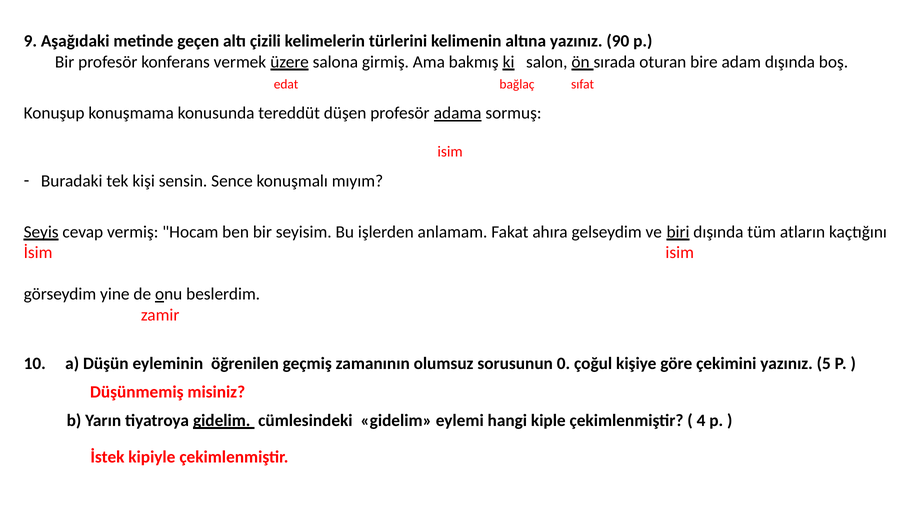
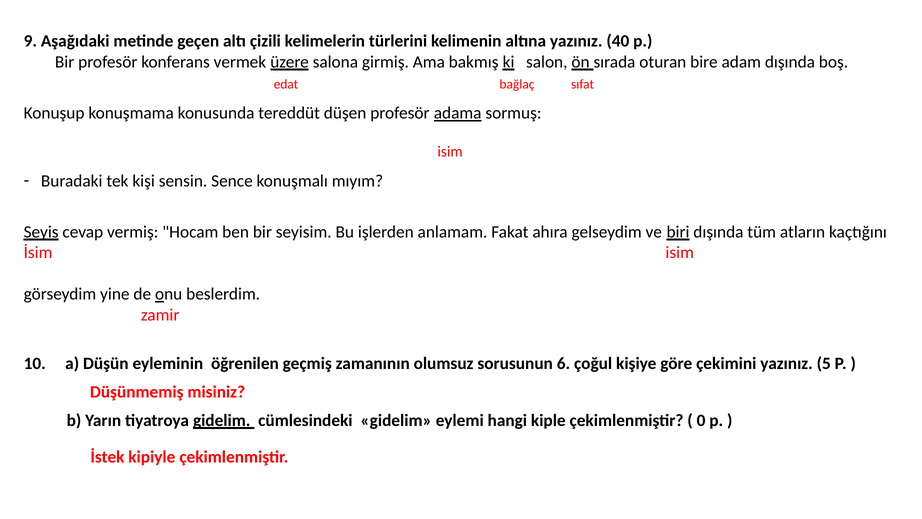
90: 90 -> 40
0: 0 -> 6
4: 4 -> 0
